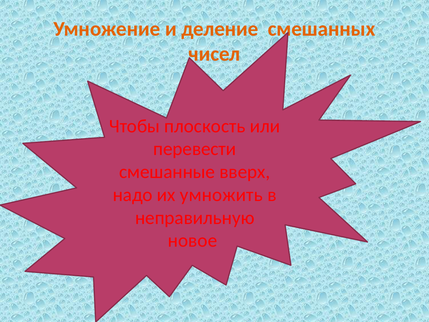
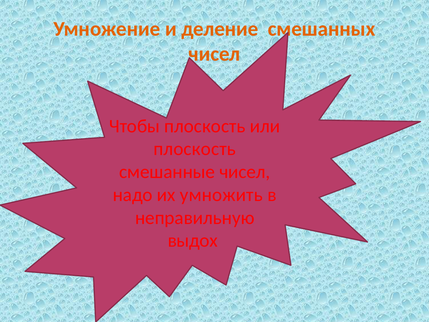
перевести at (195, 149): перевести -> плоскость
смешанные вверх: вверх -> чисел
новое: новое -> выдох
